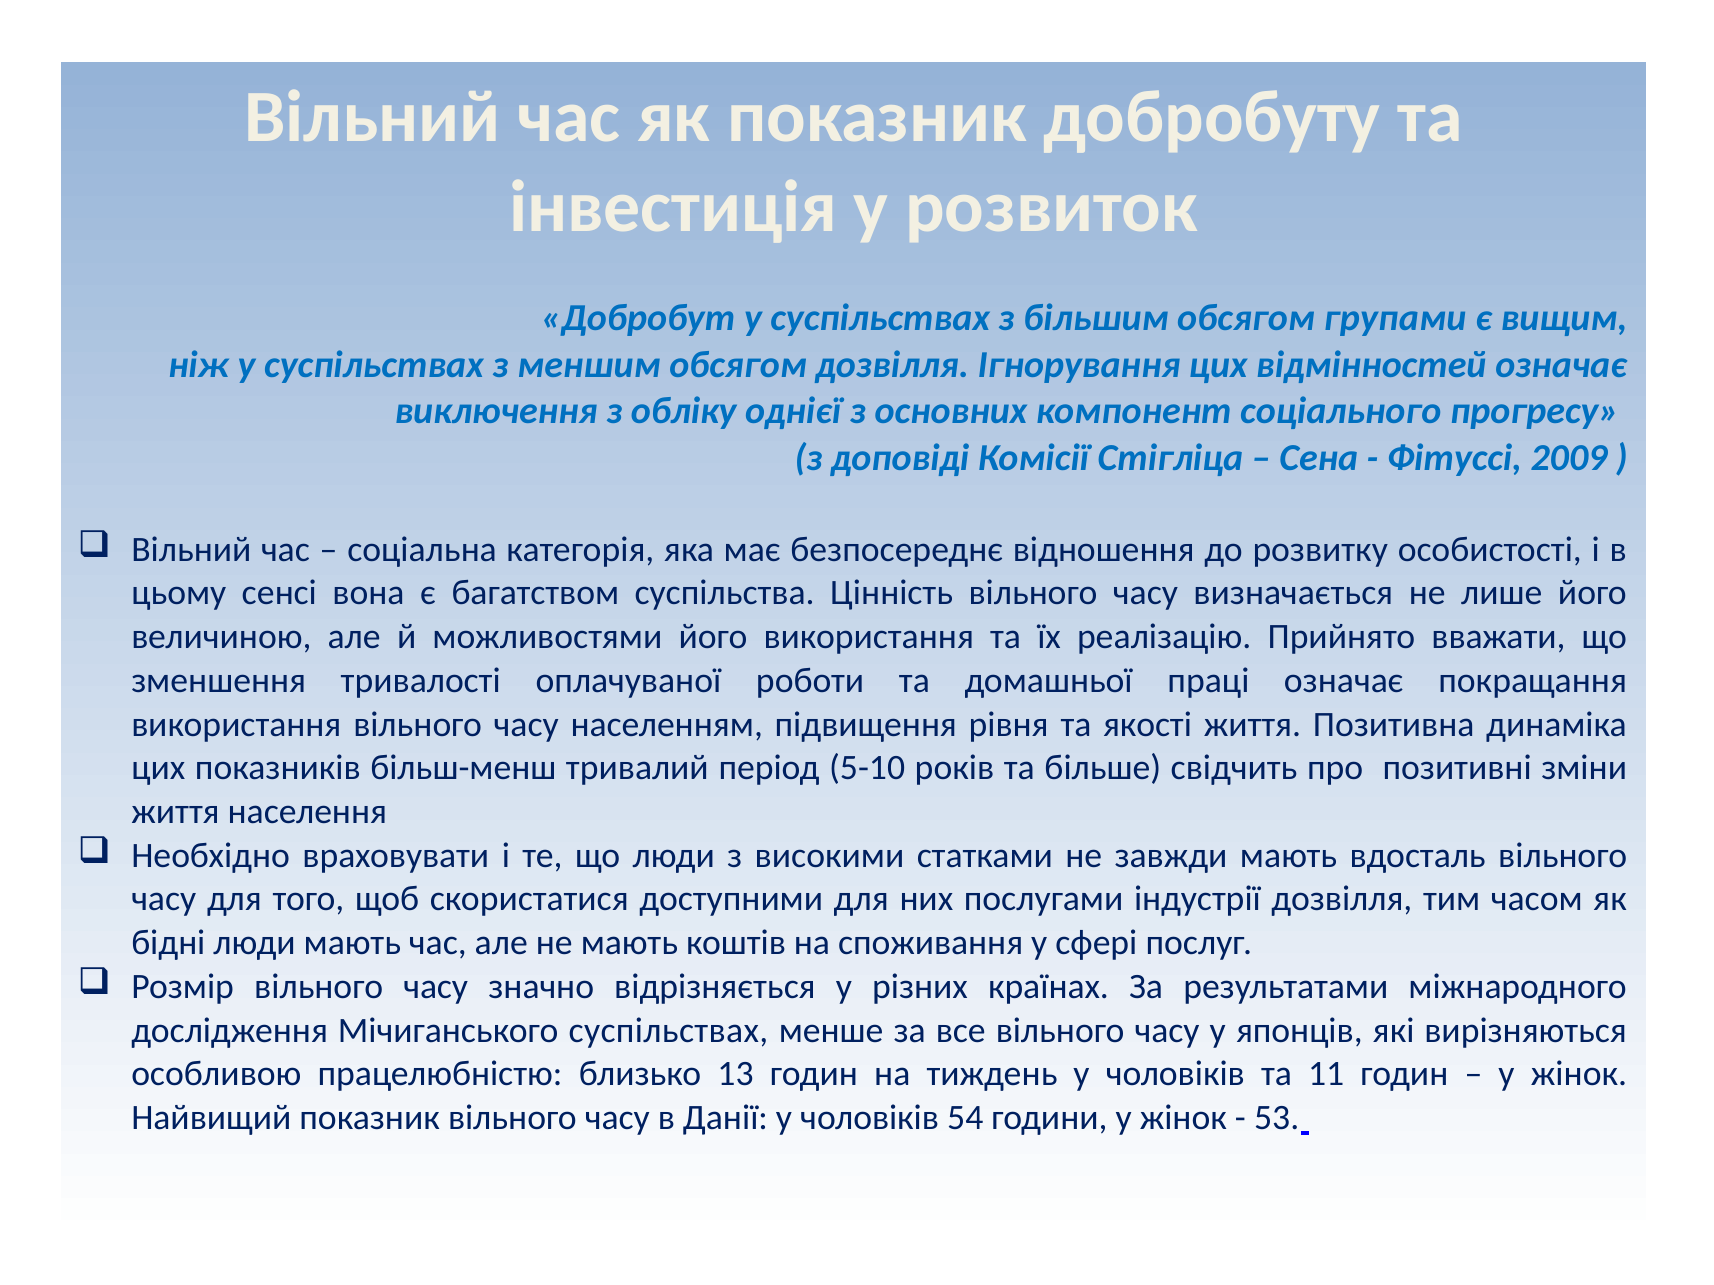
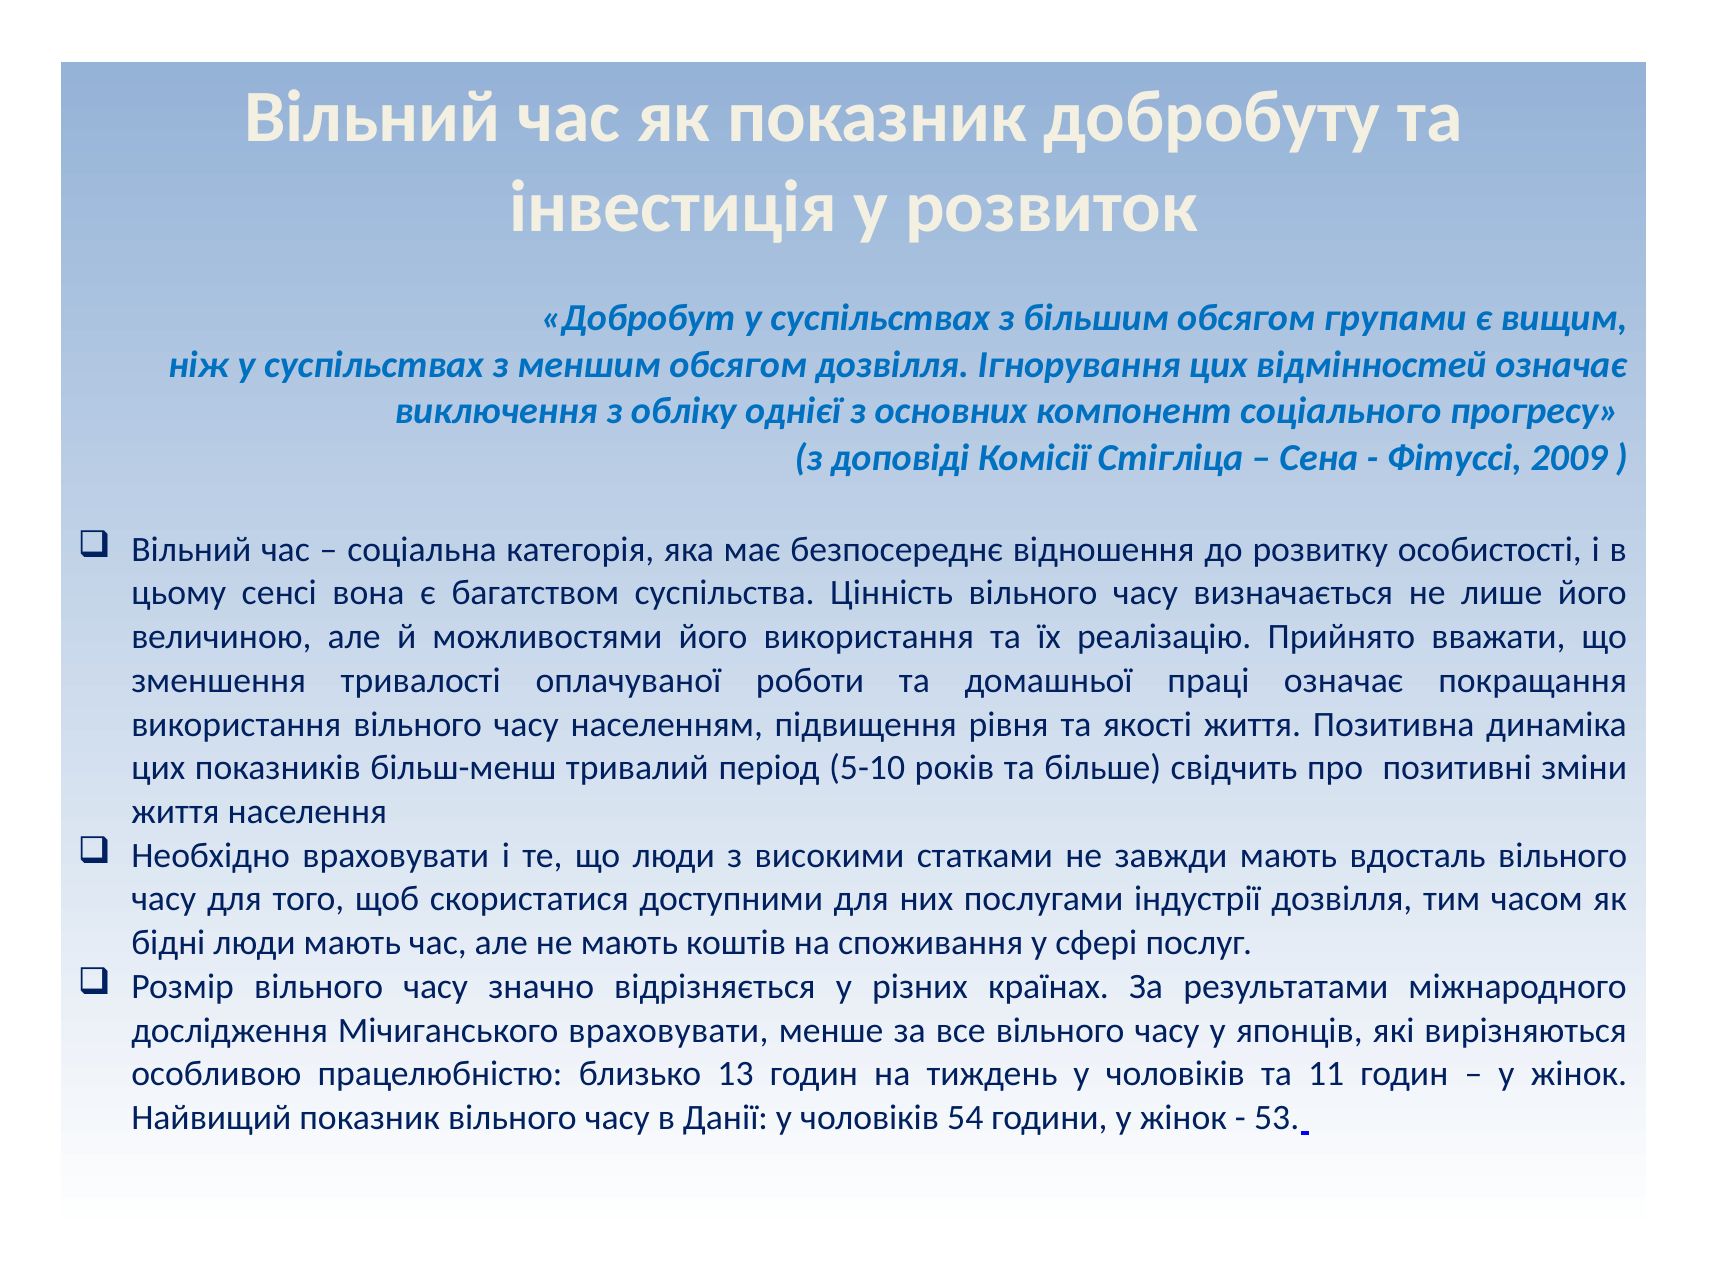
Мічиганського суспільствах: суспільствах -> враховувати
